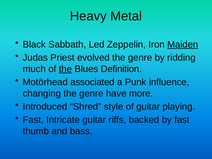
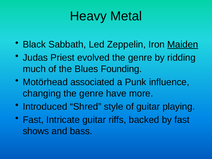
the at (65, 69) underline: present -> none
Definition: Definition -> Founding
thumb: thumb -> shows
